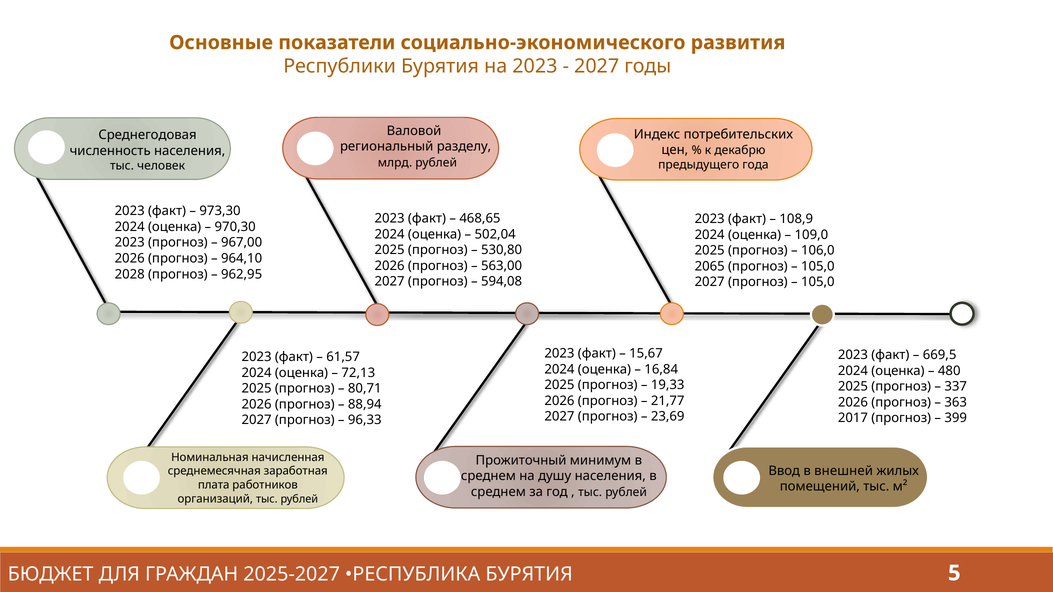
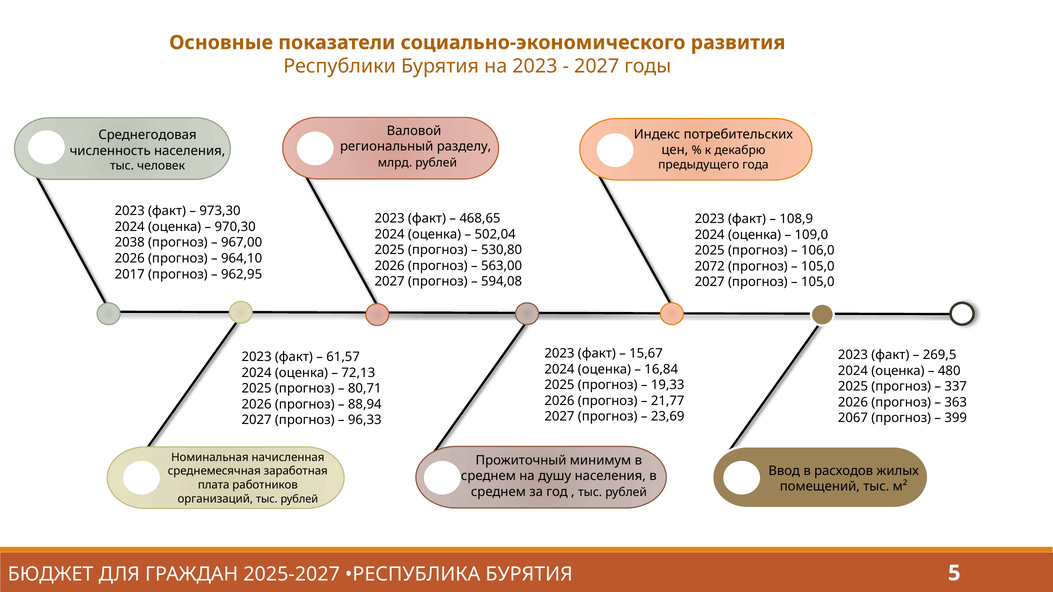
2023 at (130, 243): 2023 -> 2038
2065: 2065 -> 2072
2028: 2028 -> 2017
669,5: 669,5 -> 269,5
2017: 2017 -> 2067
внешней: внешней -> расходов
